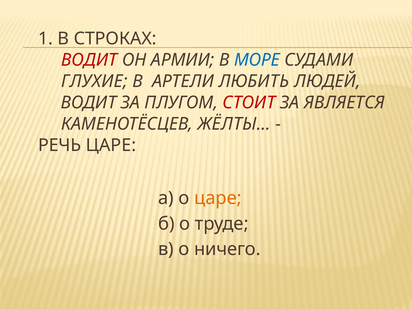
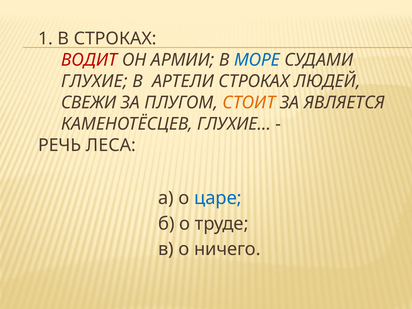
АРТЕЛИ ЛЮБИТЬ: ЛЮБИТЬ -> СТРОКАХ
ВОДИТ at (89, 103): ВОДИТ -> СВЕЖИ
СТОИТ colour: red -> orange
ЖЁЛТЫ…: ЖЁЛТЫ… -> ГЛУХИЕ…
РЕЧЬ ЦАРЕ: ЦАРЕ -> ЛЕСА
царе at (218, 198) colour: orange -> blue
